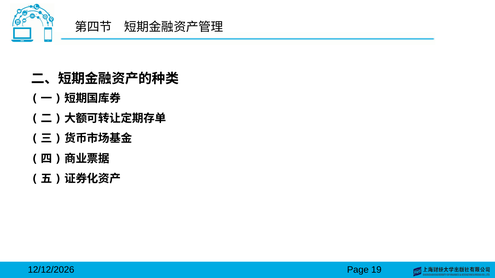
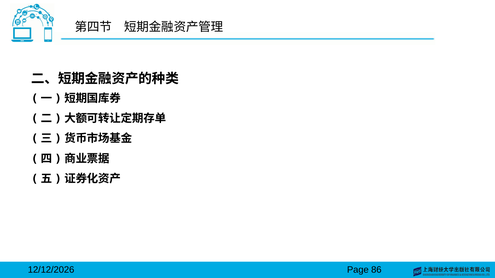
19: 19 -> 86
